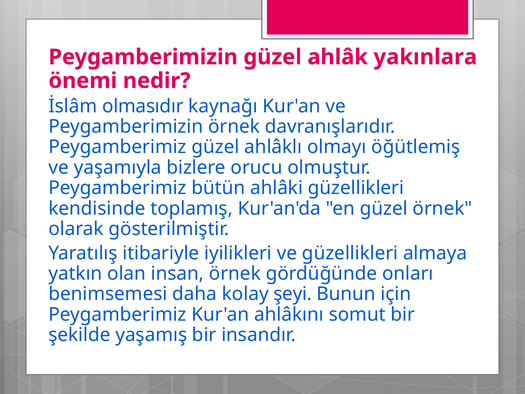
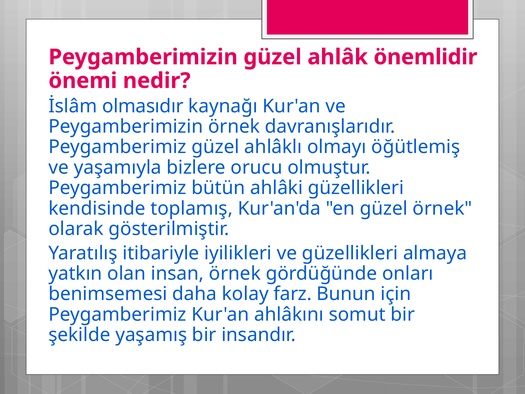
yakınlara: yakınlara -> önemlidir
şeyi: şeyi -> farz
